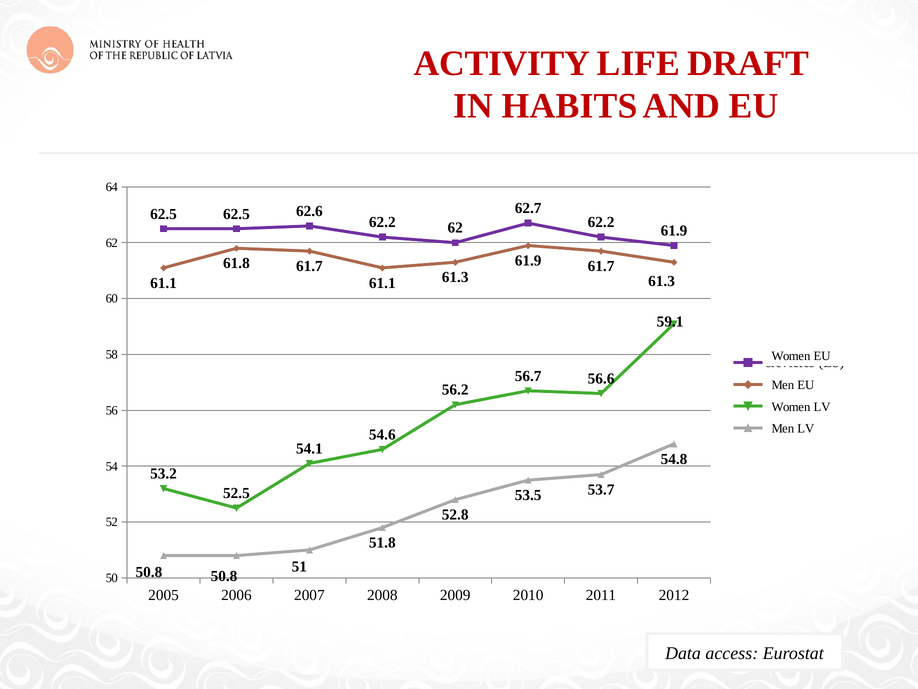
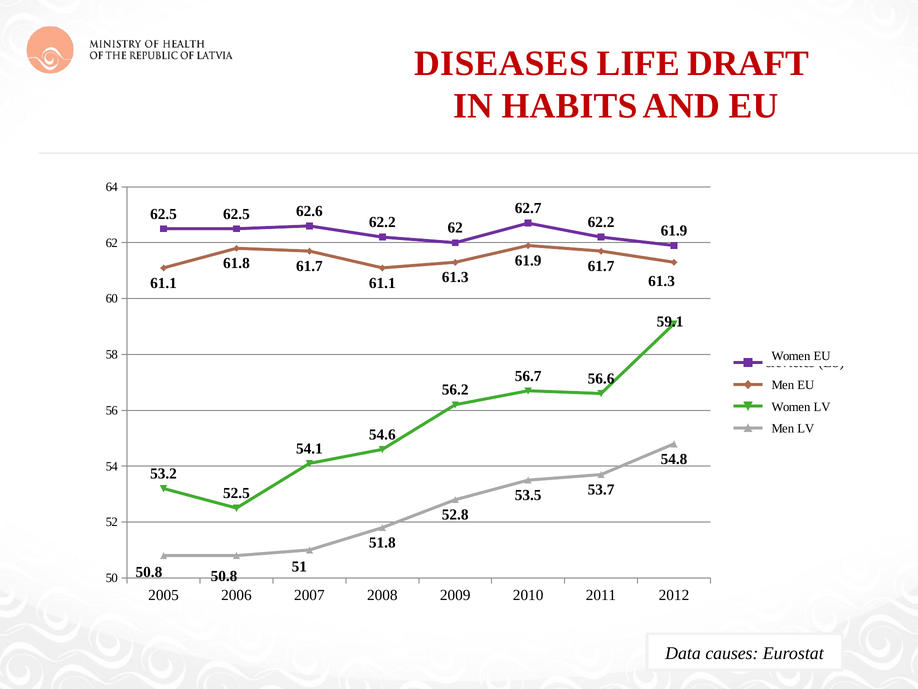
ACTIVITY: ACTIVITY -> DISEASES
access: access -> causes
